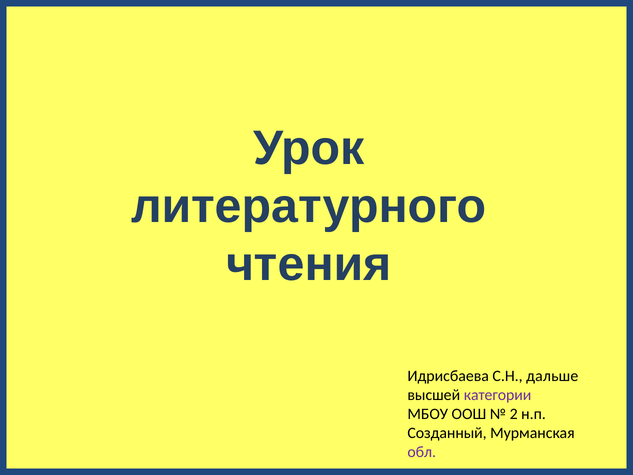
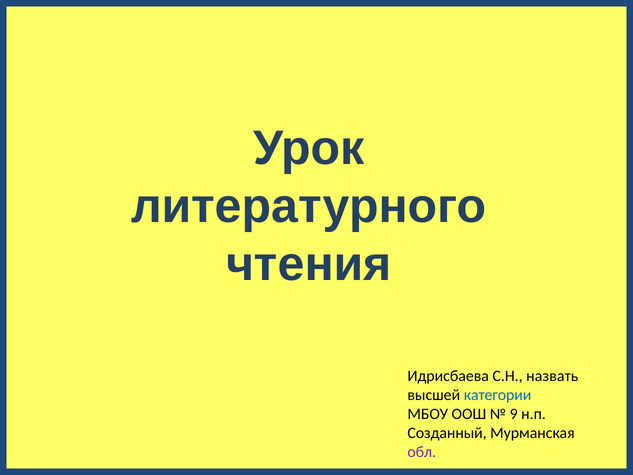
дальше: дальше -> назвать
категории colour: purple -> blue
2: 2 -> 9
